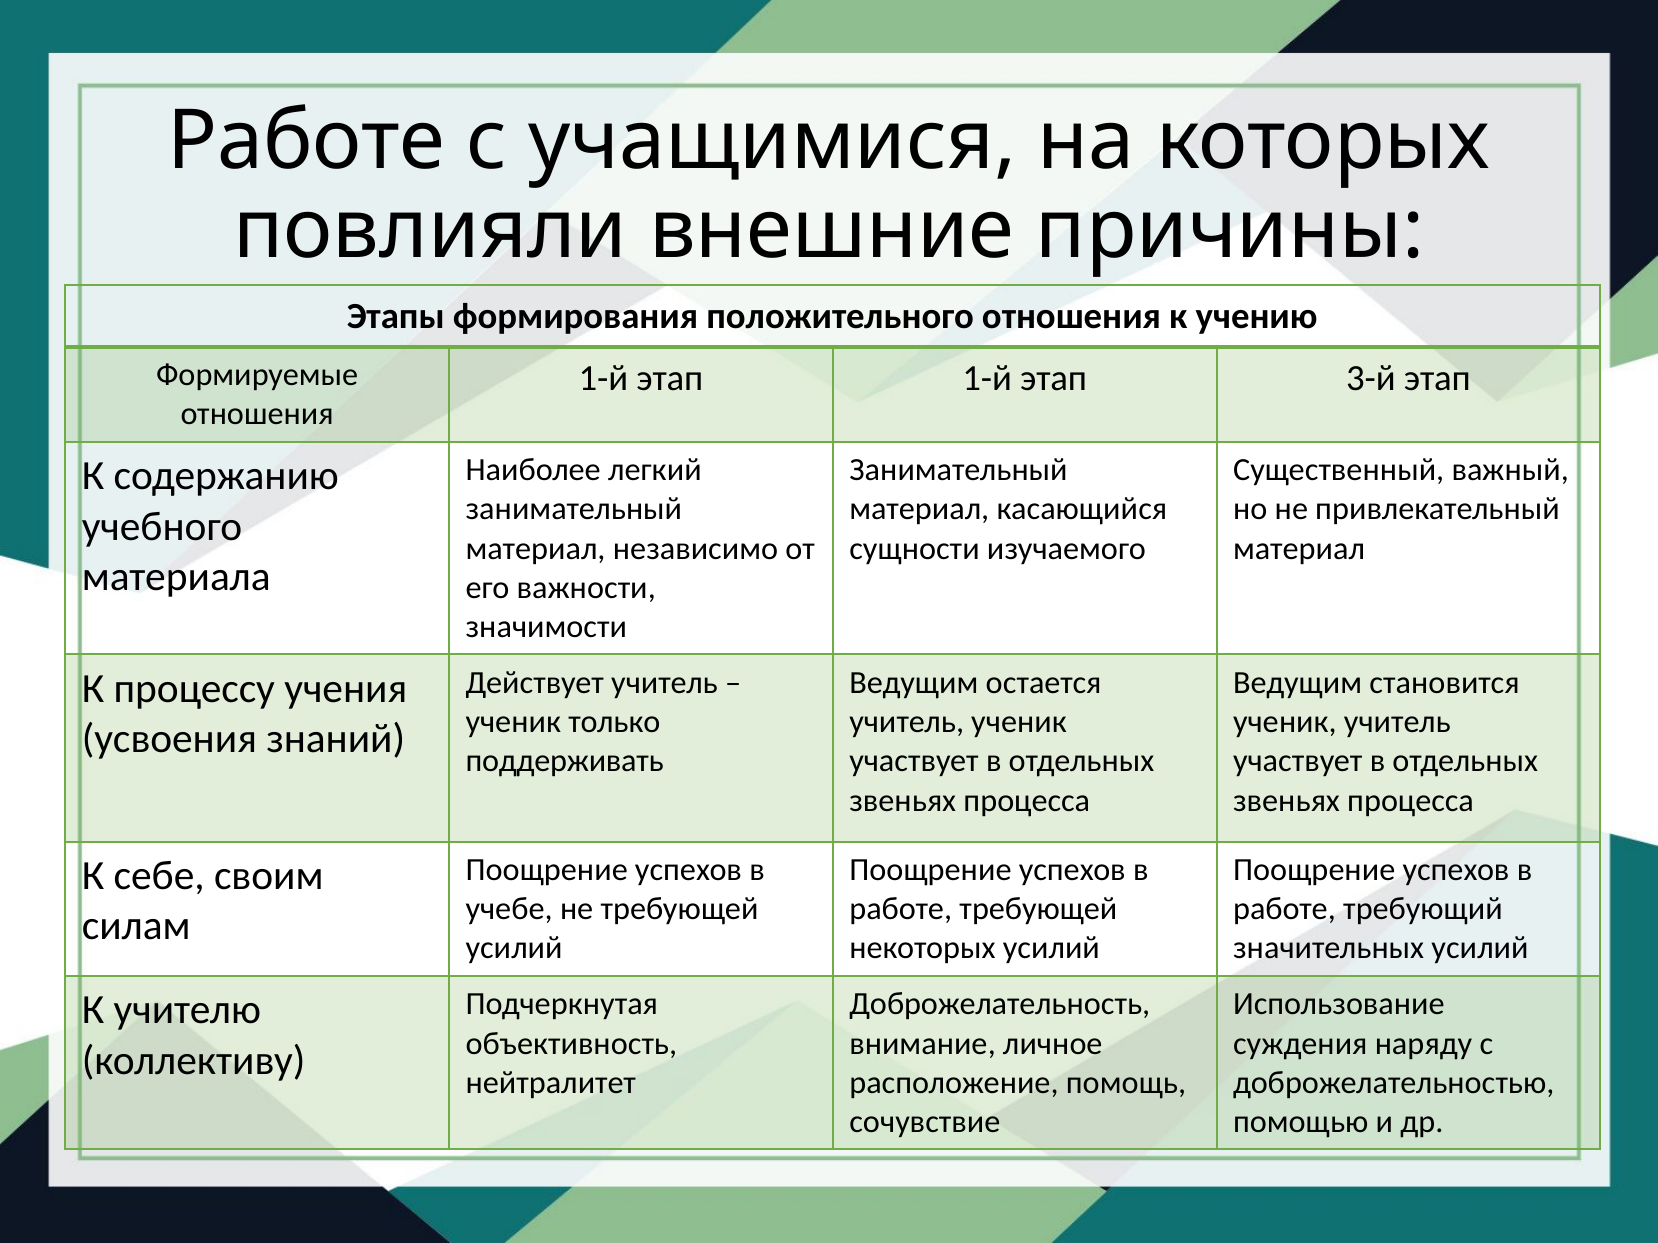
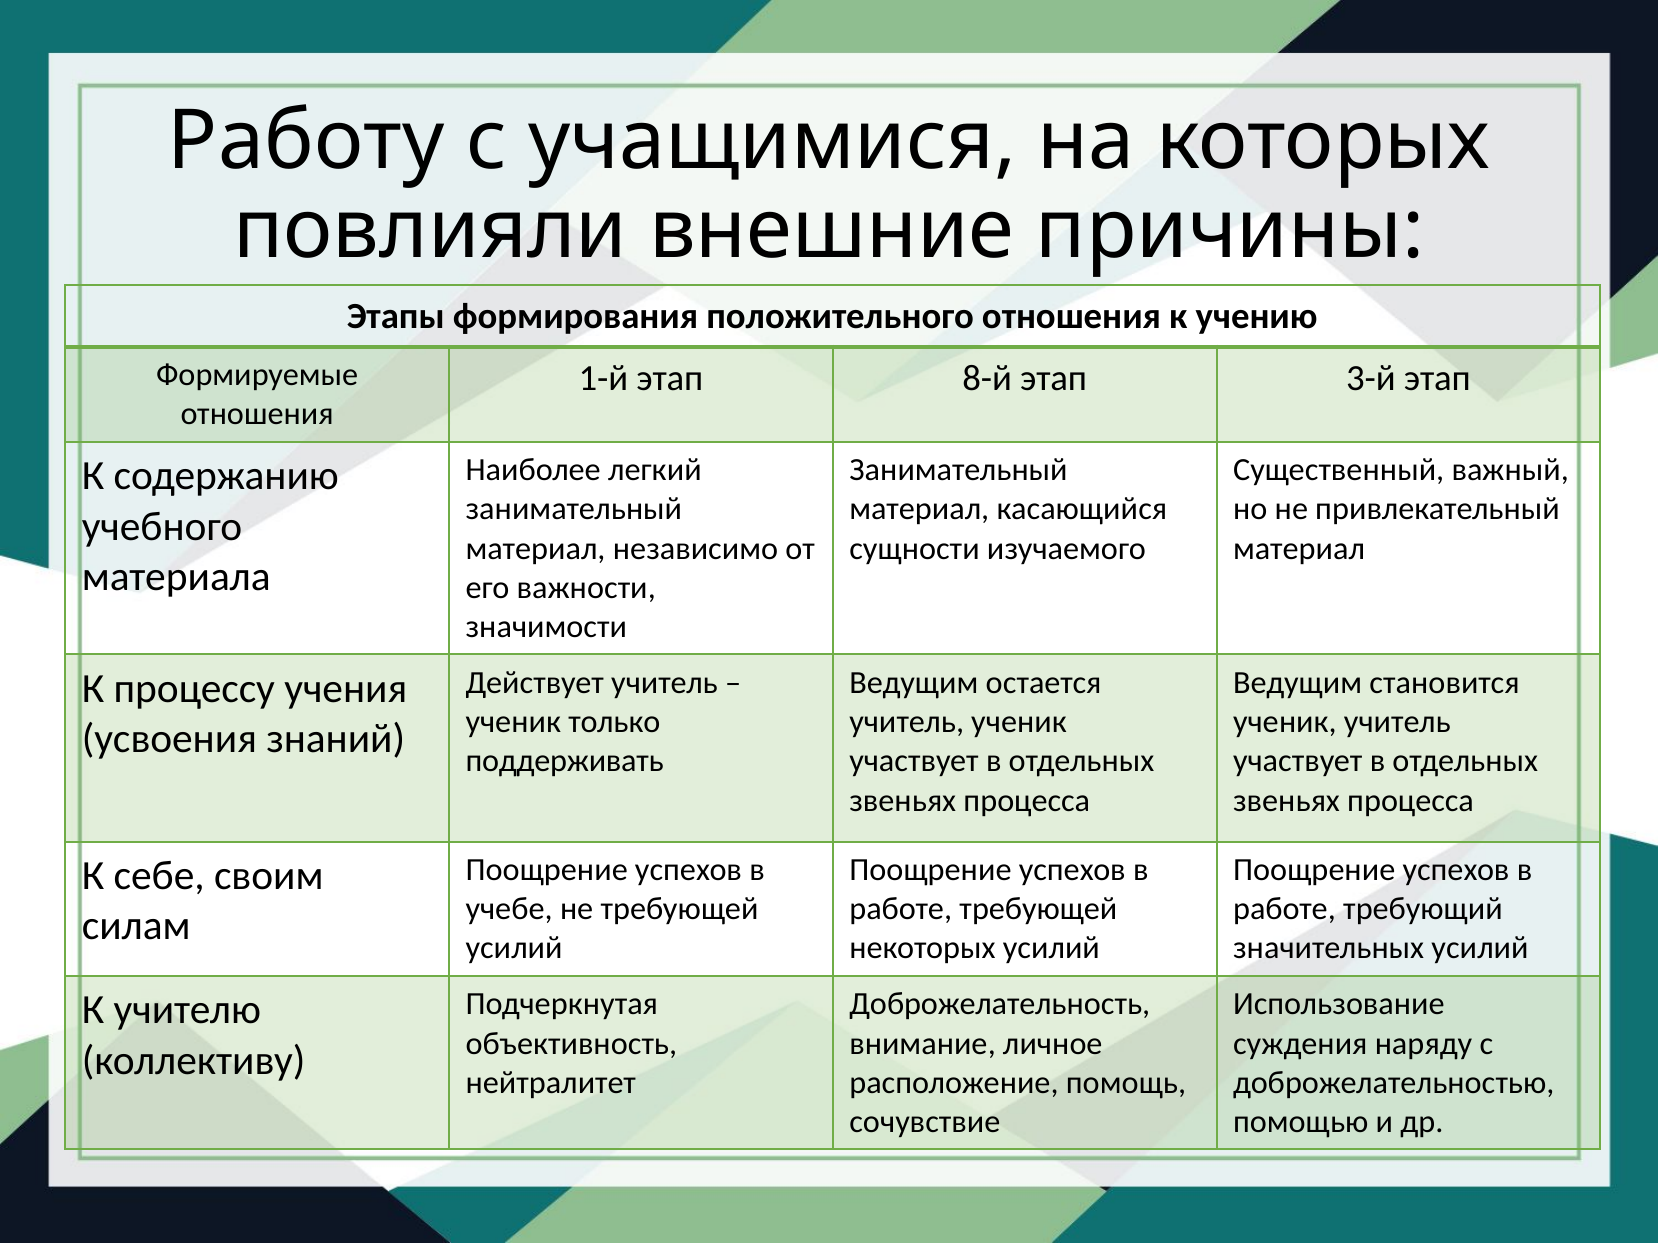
Работе at (306, 141): Работе -> Работу
этап 1-й: 1-й -> 8-й
